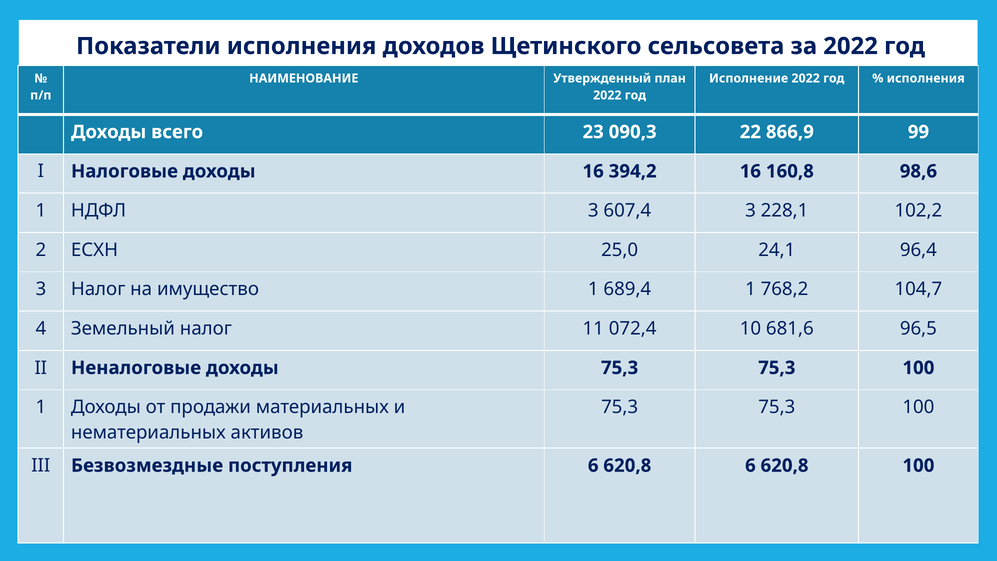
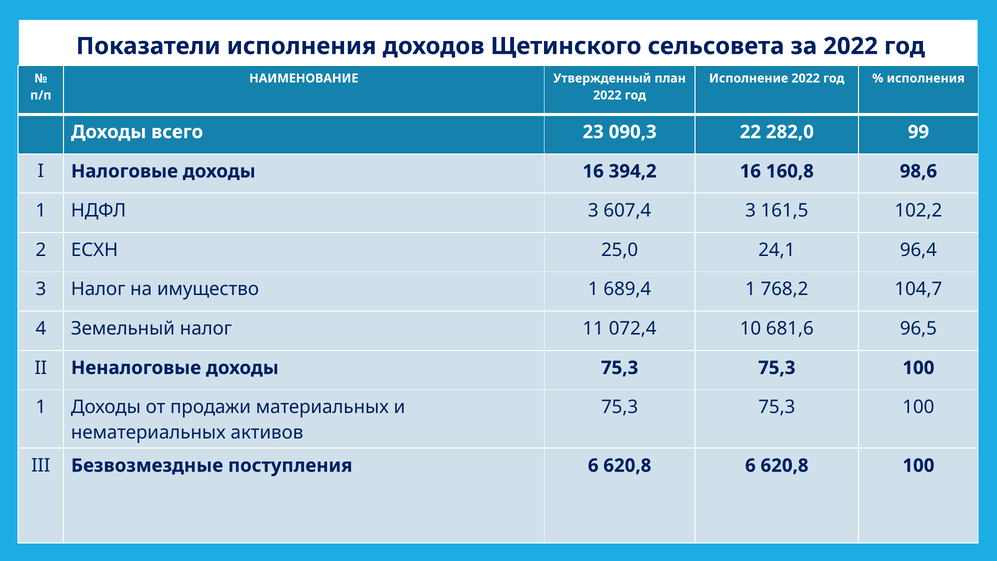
866,9: 866,9 -> 282,0
228,1: 228,1 -> 161,5
